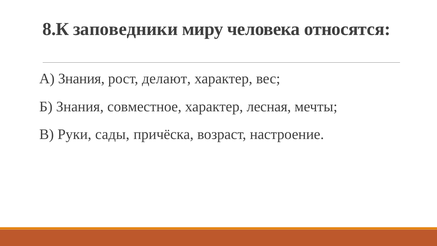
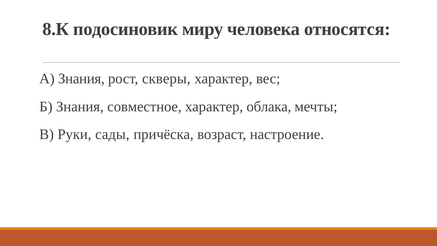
заповедники: заповедники -> подосиновик
делают: делают -> скверы
лесная: лесная -> облака
